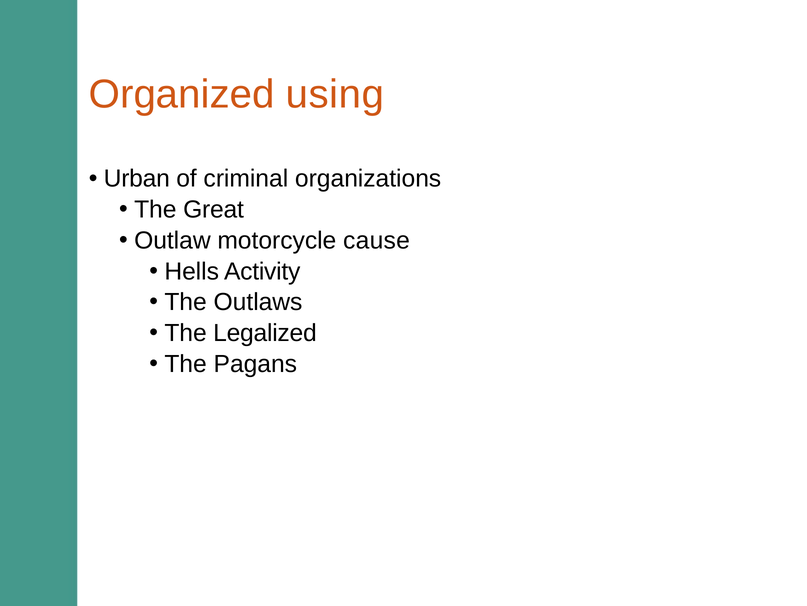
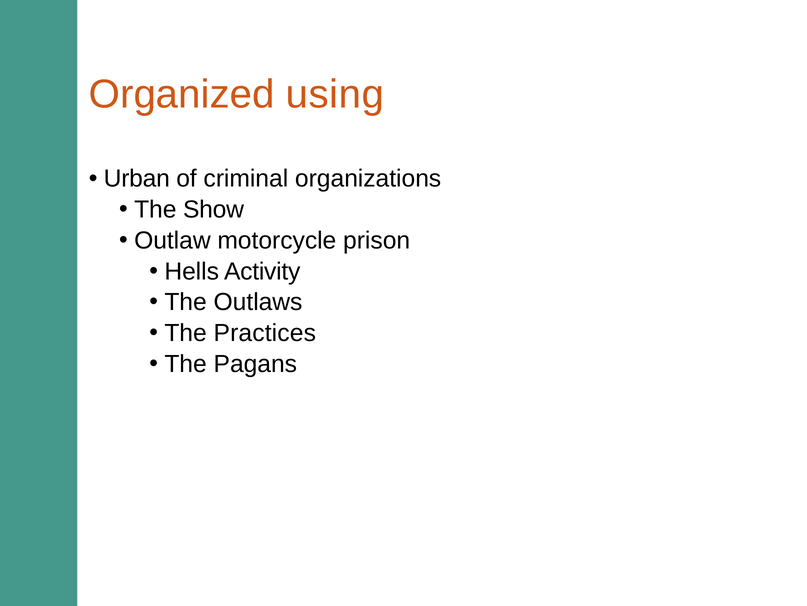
Great: Great -> Show
cause: cause -> prison
Legalized: Legalized -> Practices
